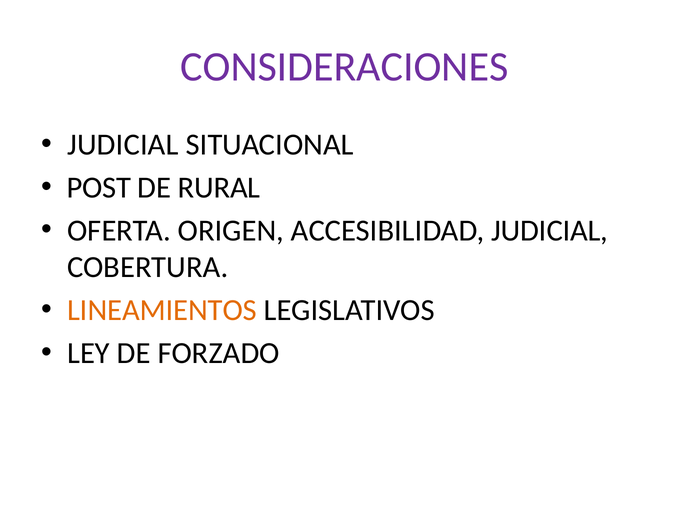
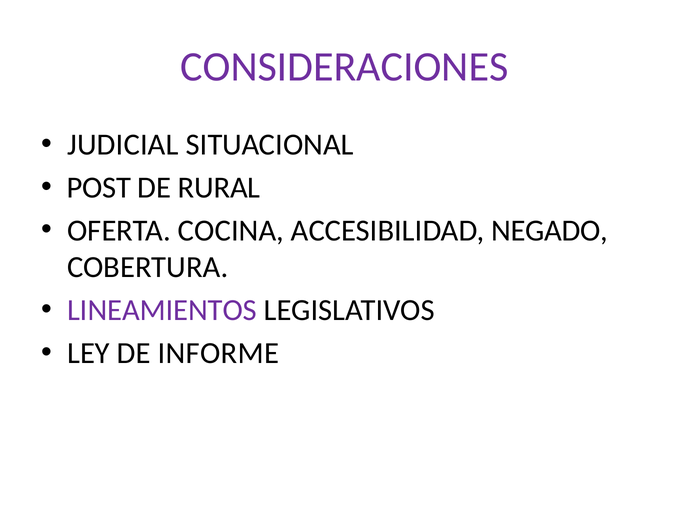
ORIGEN: ORIGEN -> COCINA
ACCESIBILIDAD JUDICIAL: JUDICIAL -> NEGADO
LINEAMIENTOS colour: orange -> purple
FORZADO: FORZADO -> INFORME
